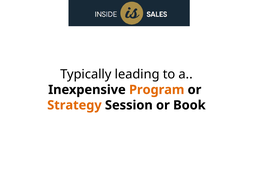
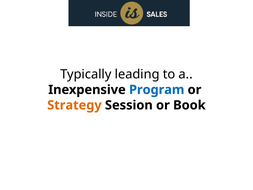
Program colour: orange -> blue
